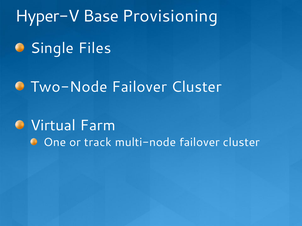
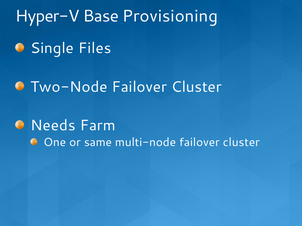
Virtual: Virtual -> Needs
track: track -> same
